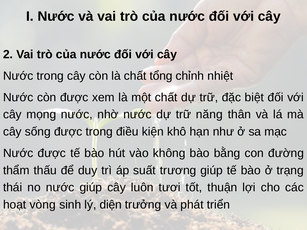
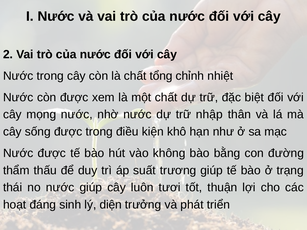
năng: năng -> nhập
vòng: vòng -> đáng
